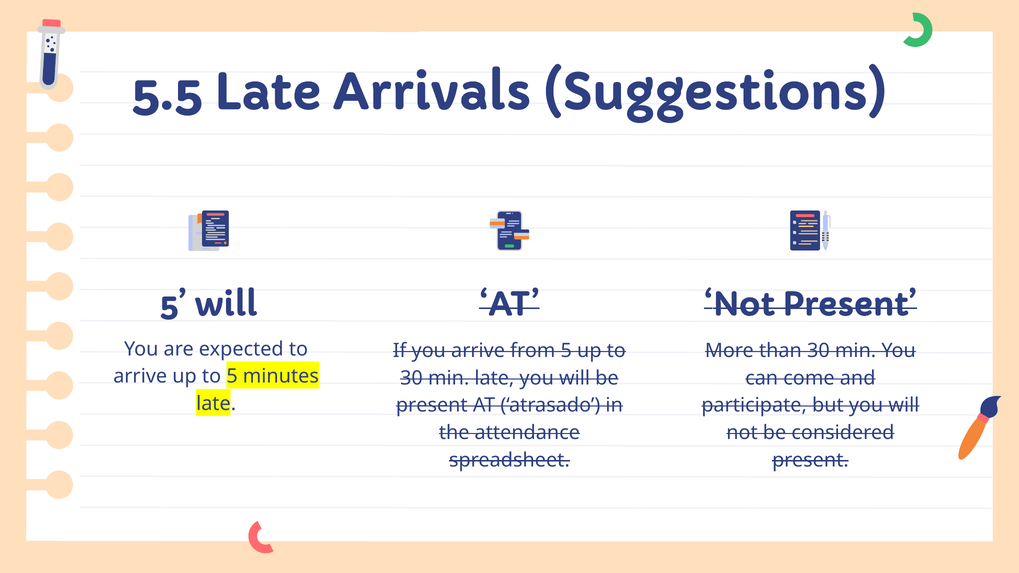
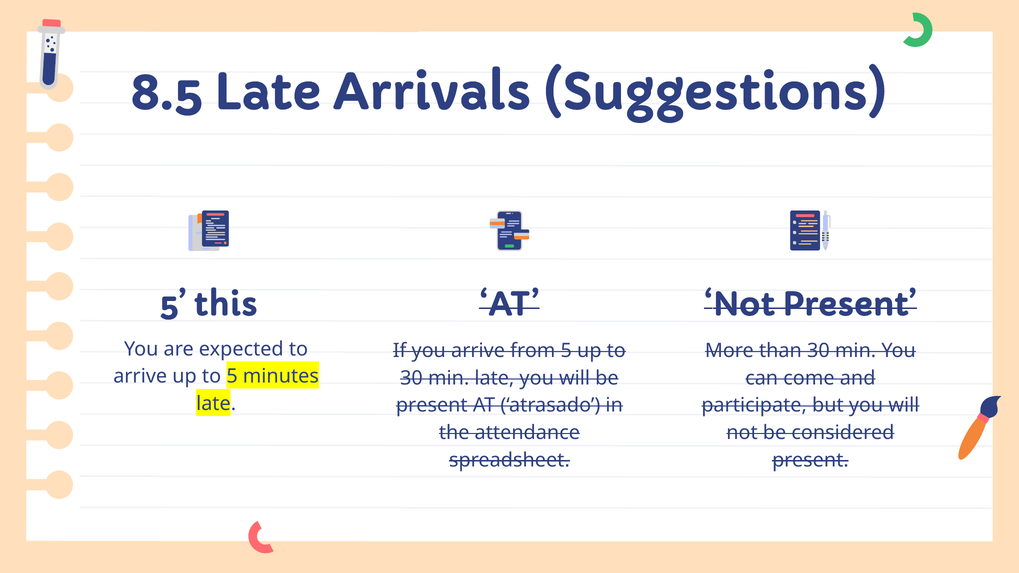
5.5: 5.5 -> 8.5
5 will: will -> this
